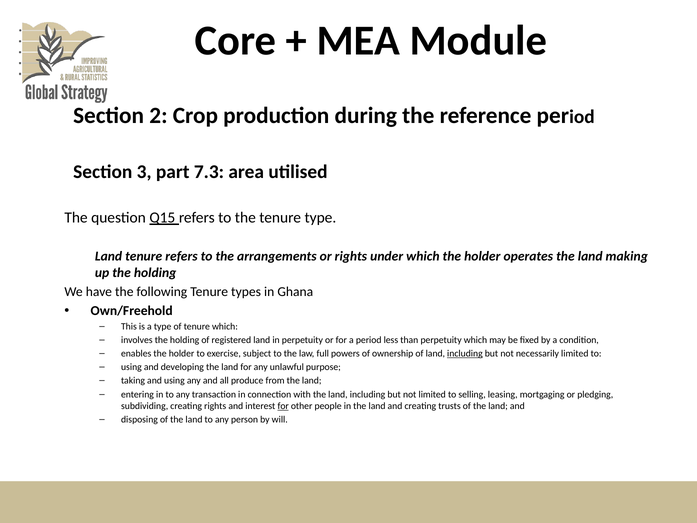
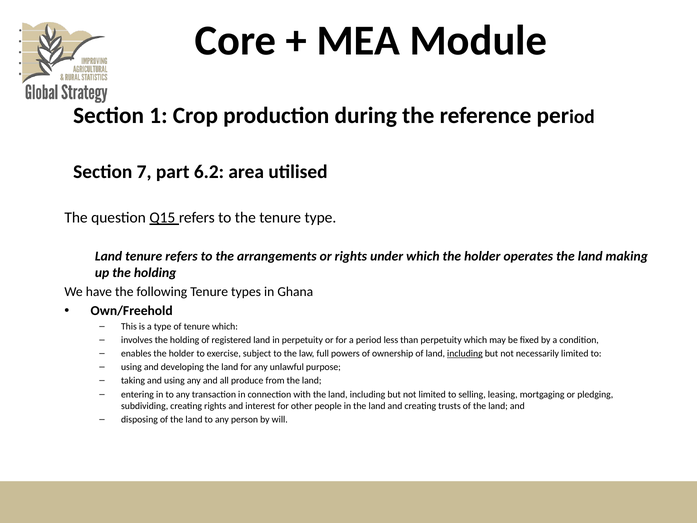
2: 2 -> 1
3: 3 -> 7
7.3: 7.3 -> 6.2
for at (283, 406) underline: present -> none
